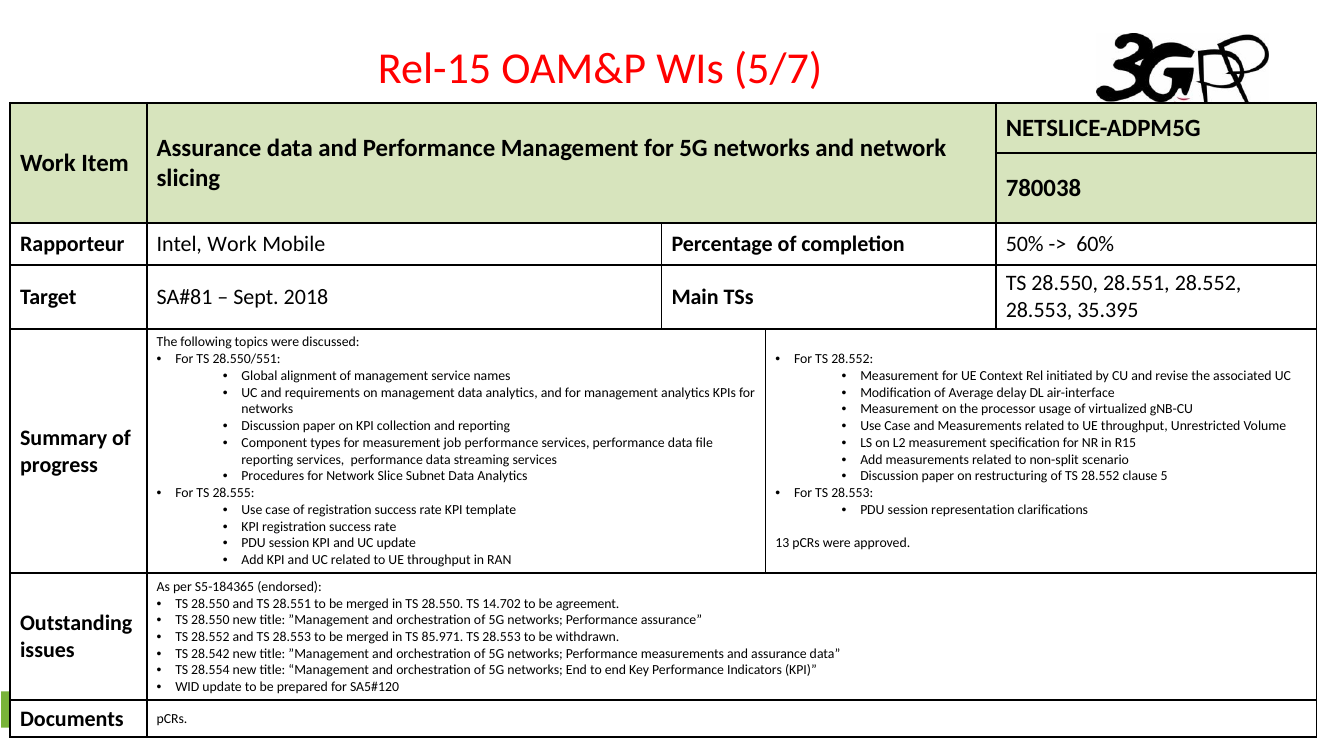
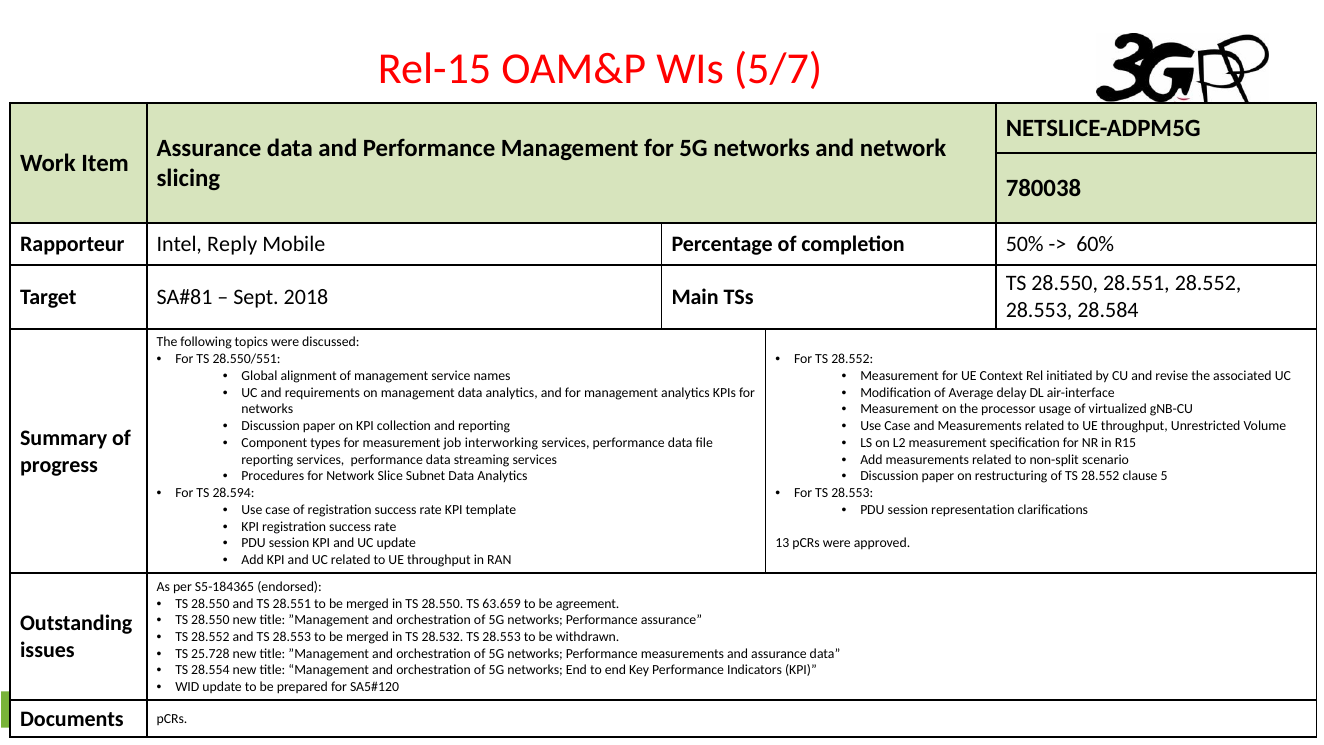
Intel Work: Work -> Reply
35.395: 35.395 -> 28.584
job performance: performance -> interworking
28.555: 28.555 -> 28.594
14.702: 14.702 -> 63.659
85.971: 85.971 -> 28.532
28.542: 28.542 -> 25.728
